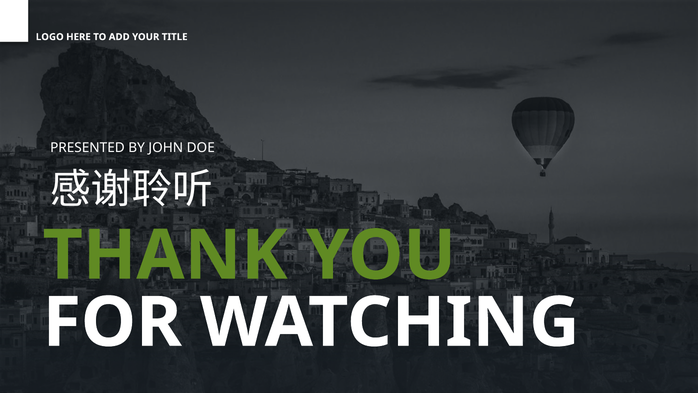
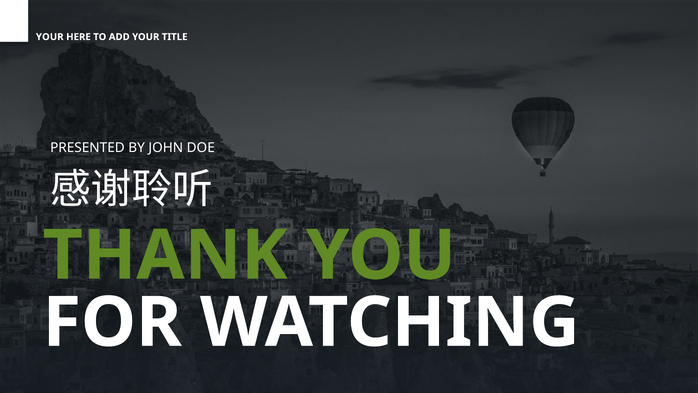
LOGO at (50, 37): LOGO -> YOUR
